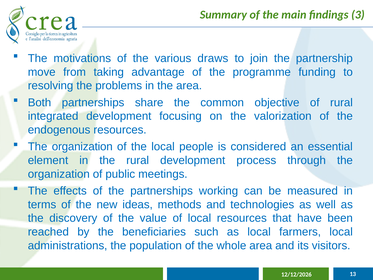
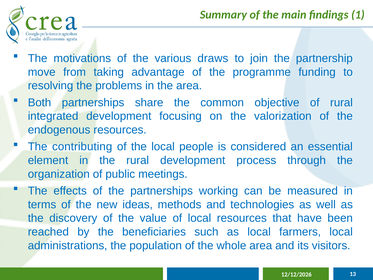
3: 3 -> 1
organization at (82, 147): organization -> contributing
